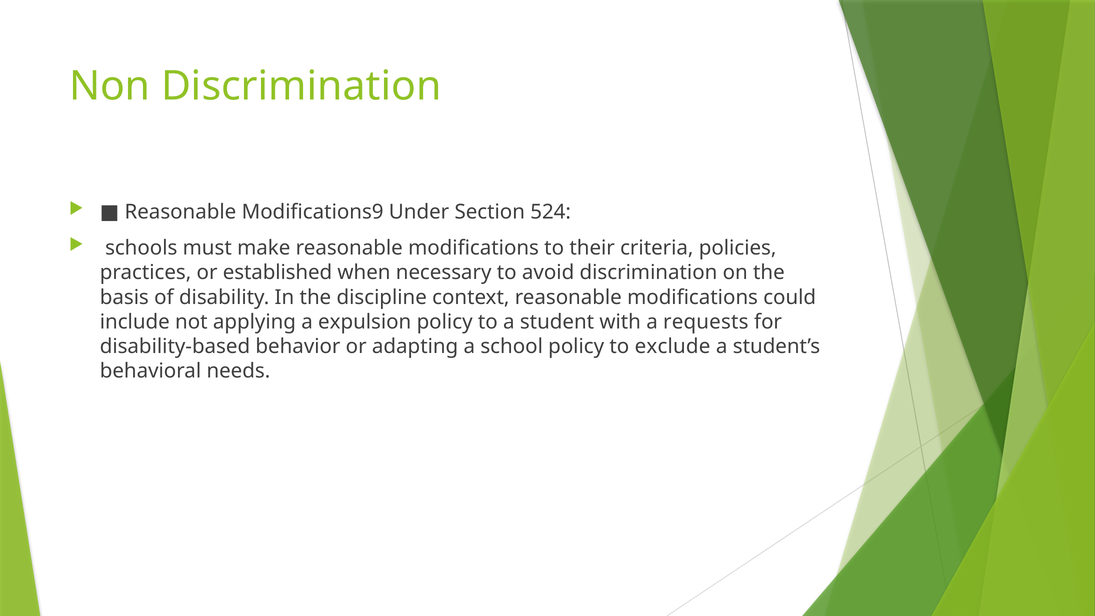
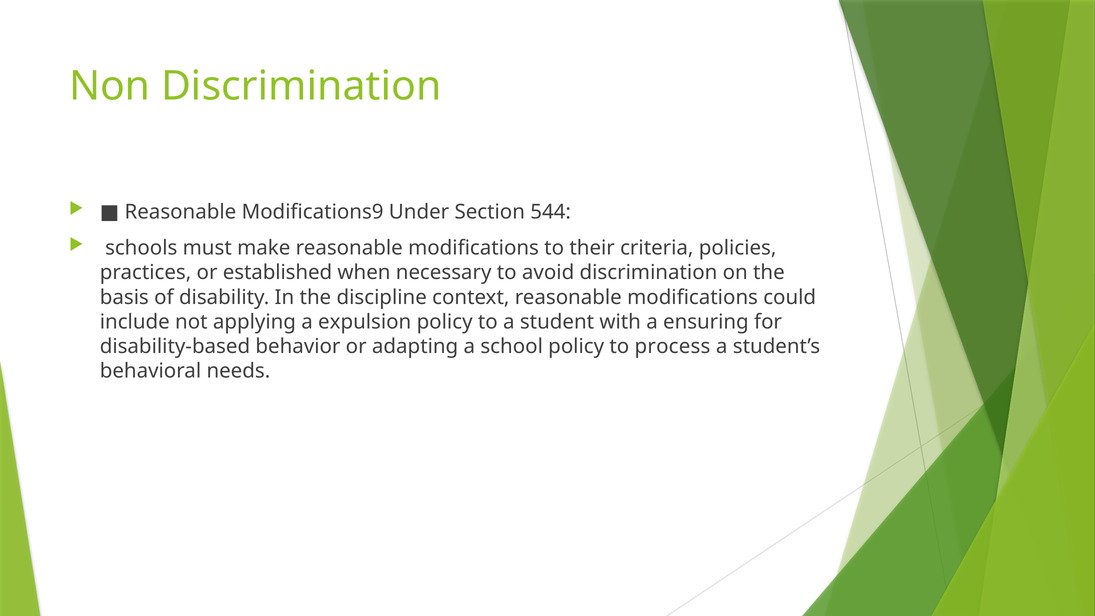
524: 524 -> 544
requests: requests -> ensuring
exclude: exclude -> process
